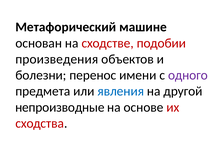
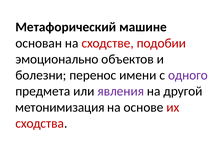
произведения: произведения -> эмоционально
явления colour: blue -> purple
непроизводные: непроизводные -> метонимизация
